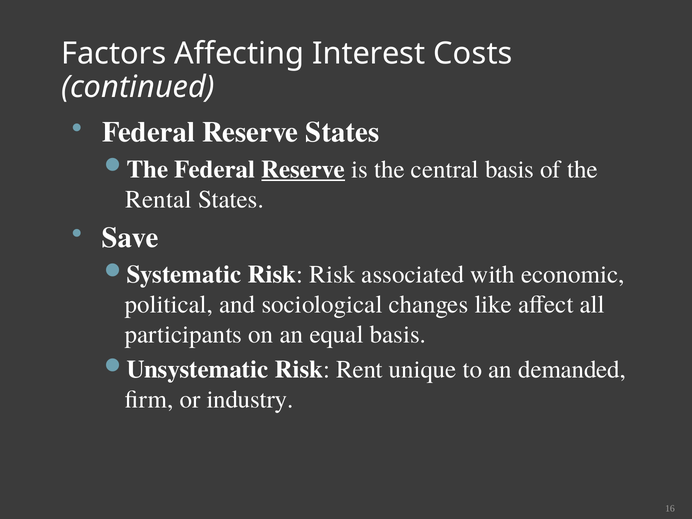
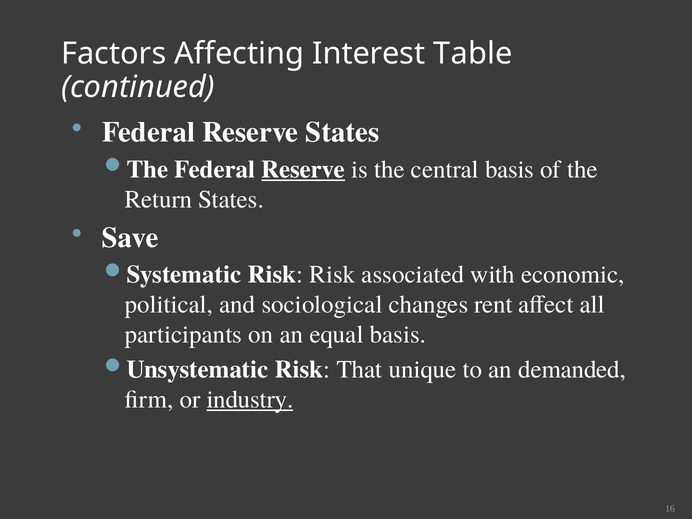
Costs: Costs -> Table
Rental: Rental -> Return
like: like -> rent
Rent: Rent -> That
industry underline: none -> present
